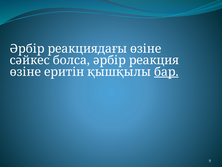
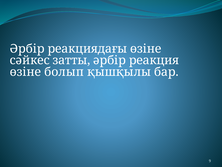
болса: болса -> затты
еритін: еритін -> болып
бар underline: present -> none
